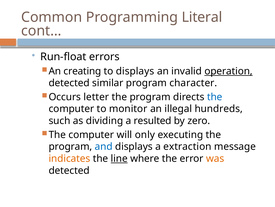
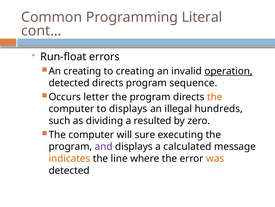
to displays: displays -> creating
detected similar: similar -> directs
character: character -> sequence
the at (215, 97) colour: blue -> orange
to monitor: monitor -> displays
only: only -> sure
and colour: blue -> purple
extraction: extraction -> calculated
line underline: present -> none
